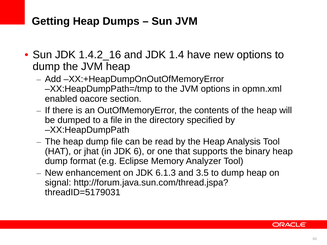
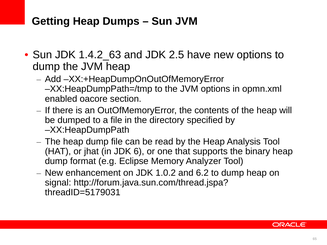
1.4.2_16: 1.4.2_16 -> 1.4.2_63
1.4: 1.4 -> 2.5
6.1.3: 6.1.3 -> 1.0.2
3.5: 3.5 -> 6.2
